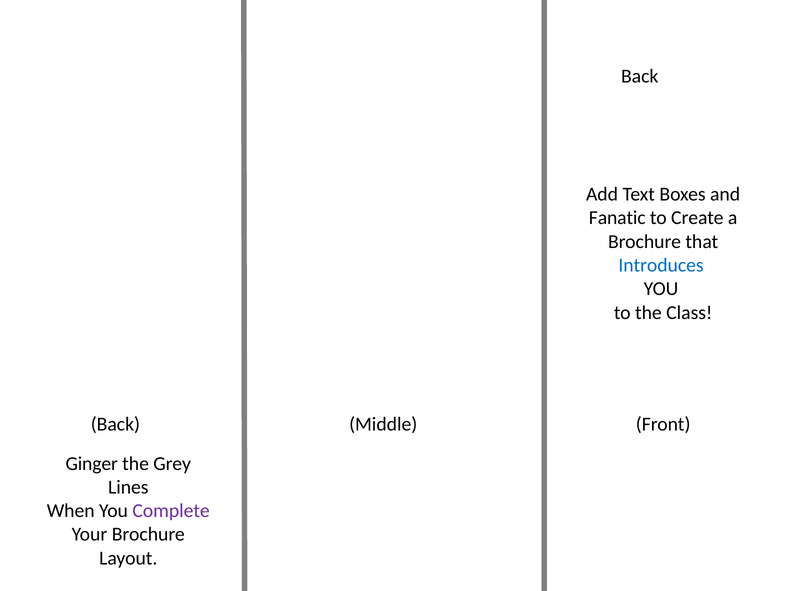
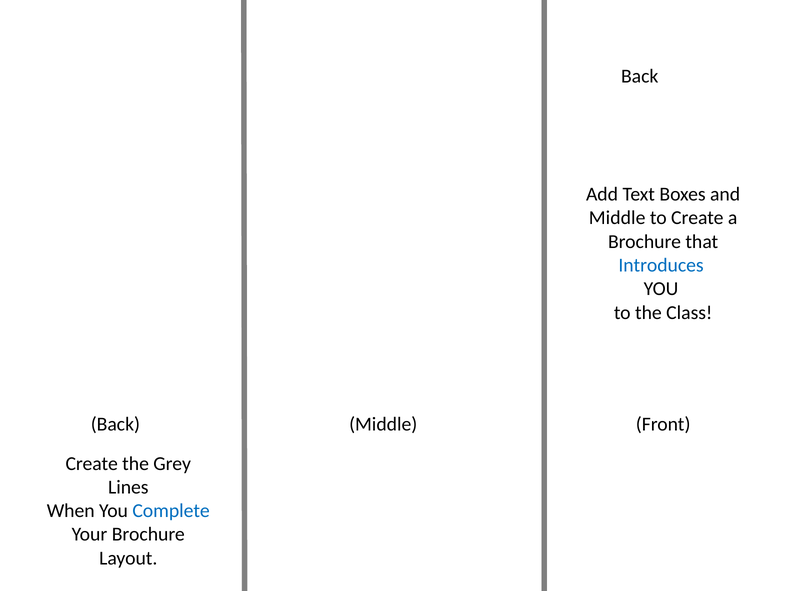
Fanatic at (617, 218): Fanatic -> Middle
Ginger at (92, 464): Ginger -> Create
Complete colour: purple -> blue
